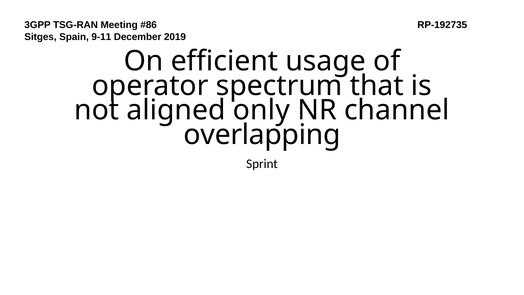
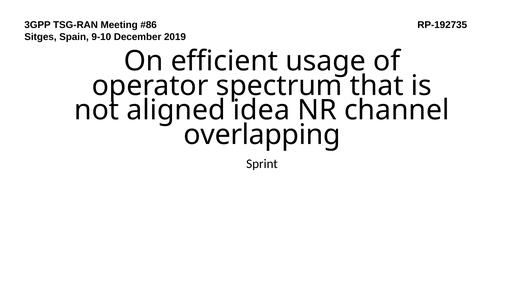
9-11: 9-11 -> 9-10
only: only -> idea
